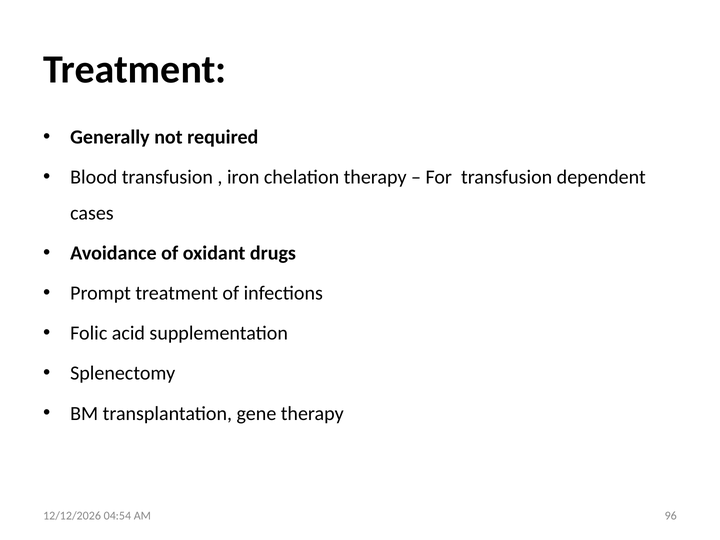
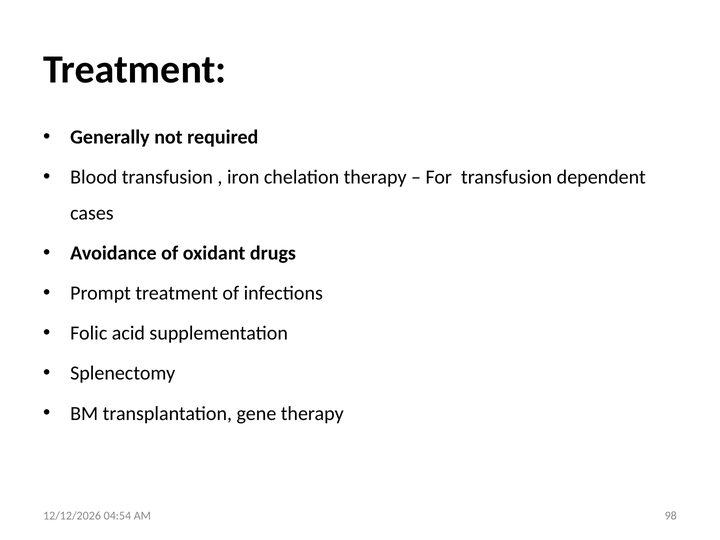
96: 96 -> 98
